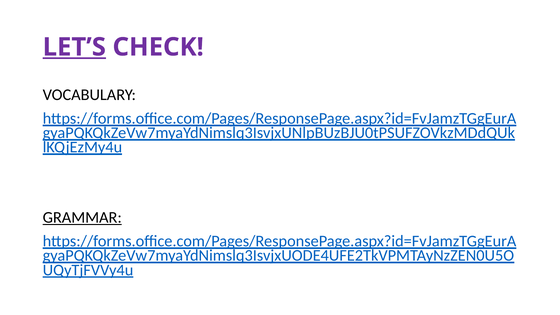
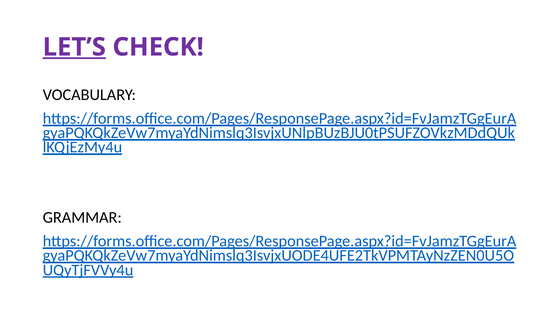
GRAMMAR underline: present -> none
